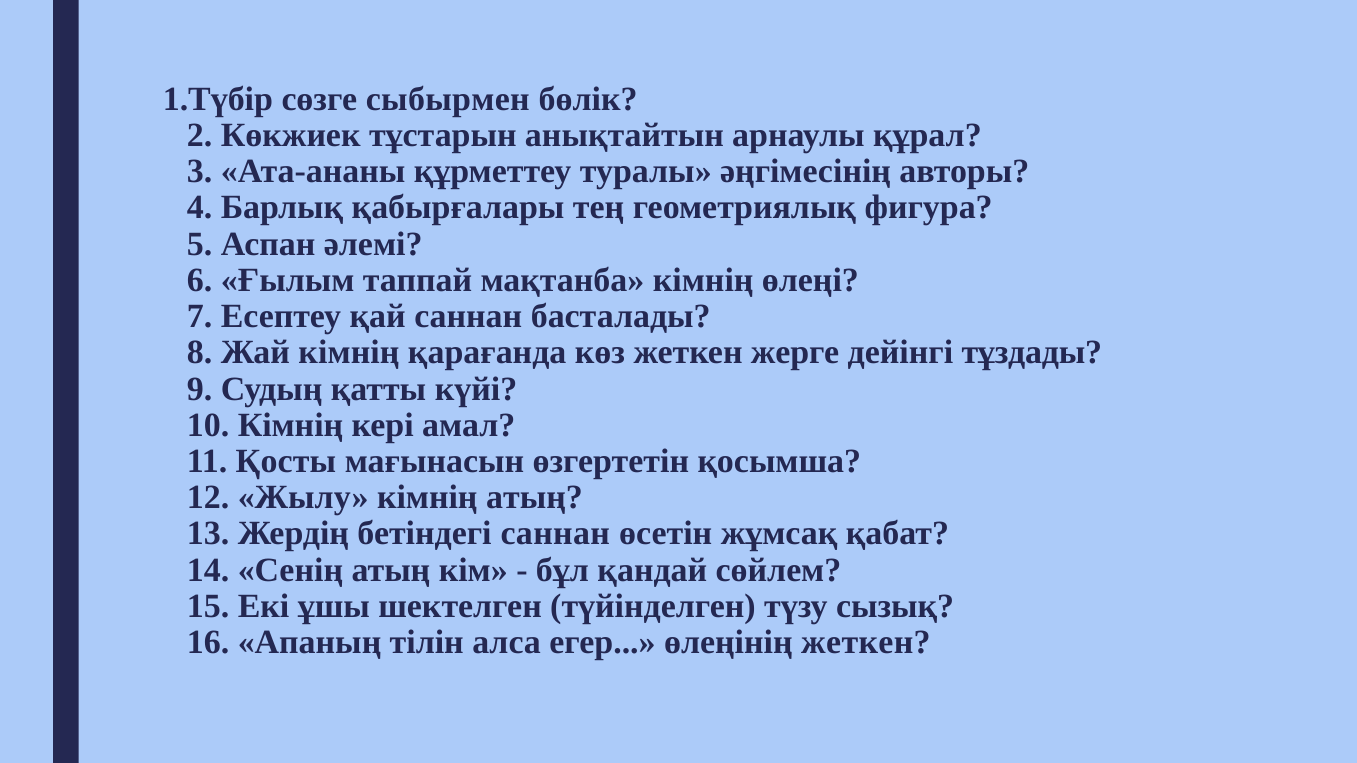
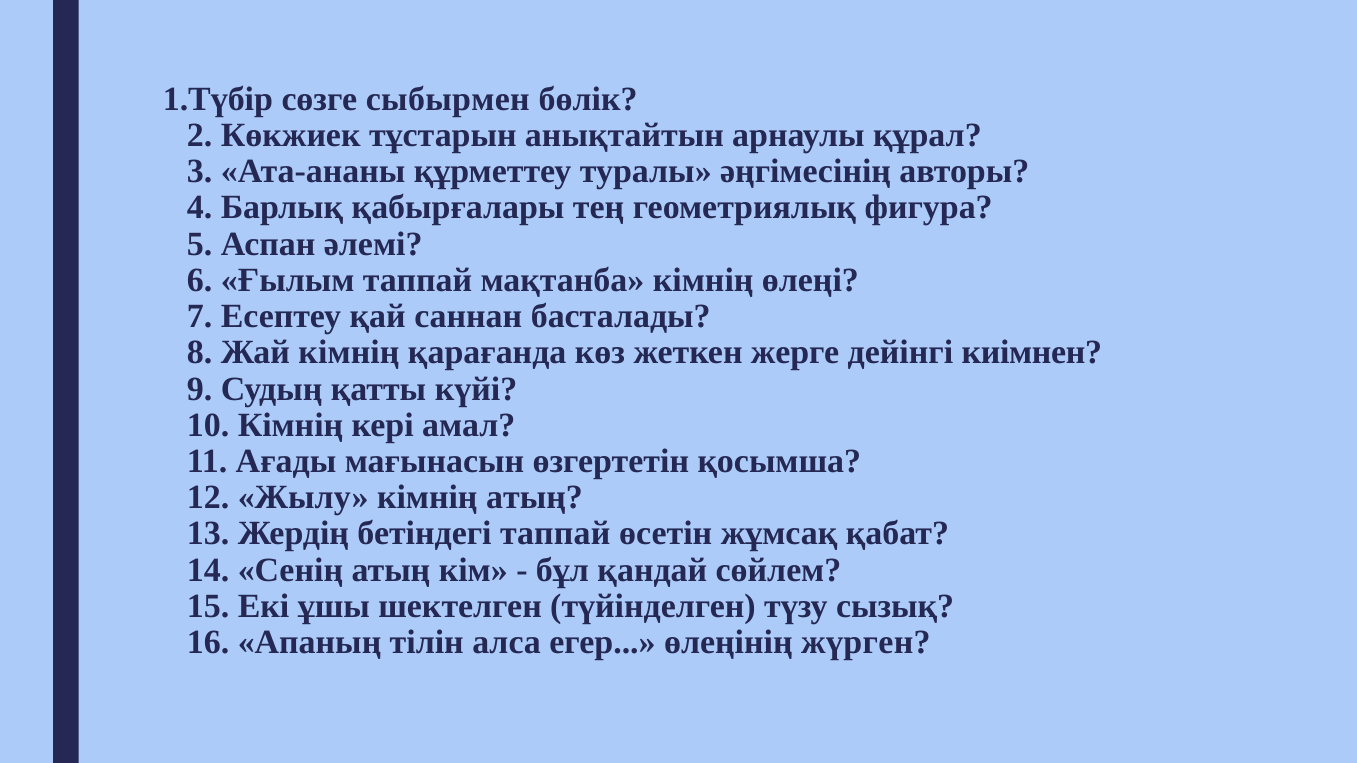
тұздады: тұздады -> киімнен
Қосты: Қосты -> Ағады
бетіндегі саннан: саннан -> таппай
өлеңінің жеткен: жеткен -> жүрген
